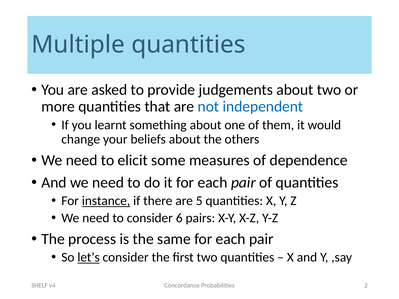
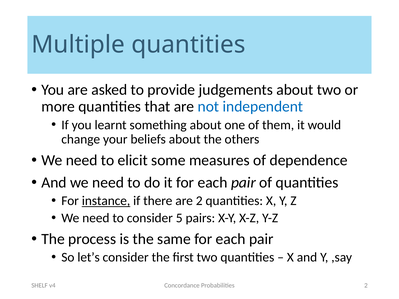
are 5: 5 -> 2
6: 6 -> 5
let’s underline: present -> none
